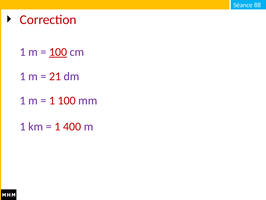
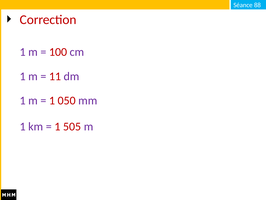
100 at (58, 52) underline: present -> none
21: 21 -> 11
1 100: 100 -> 050
400: 400 -> 505
